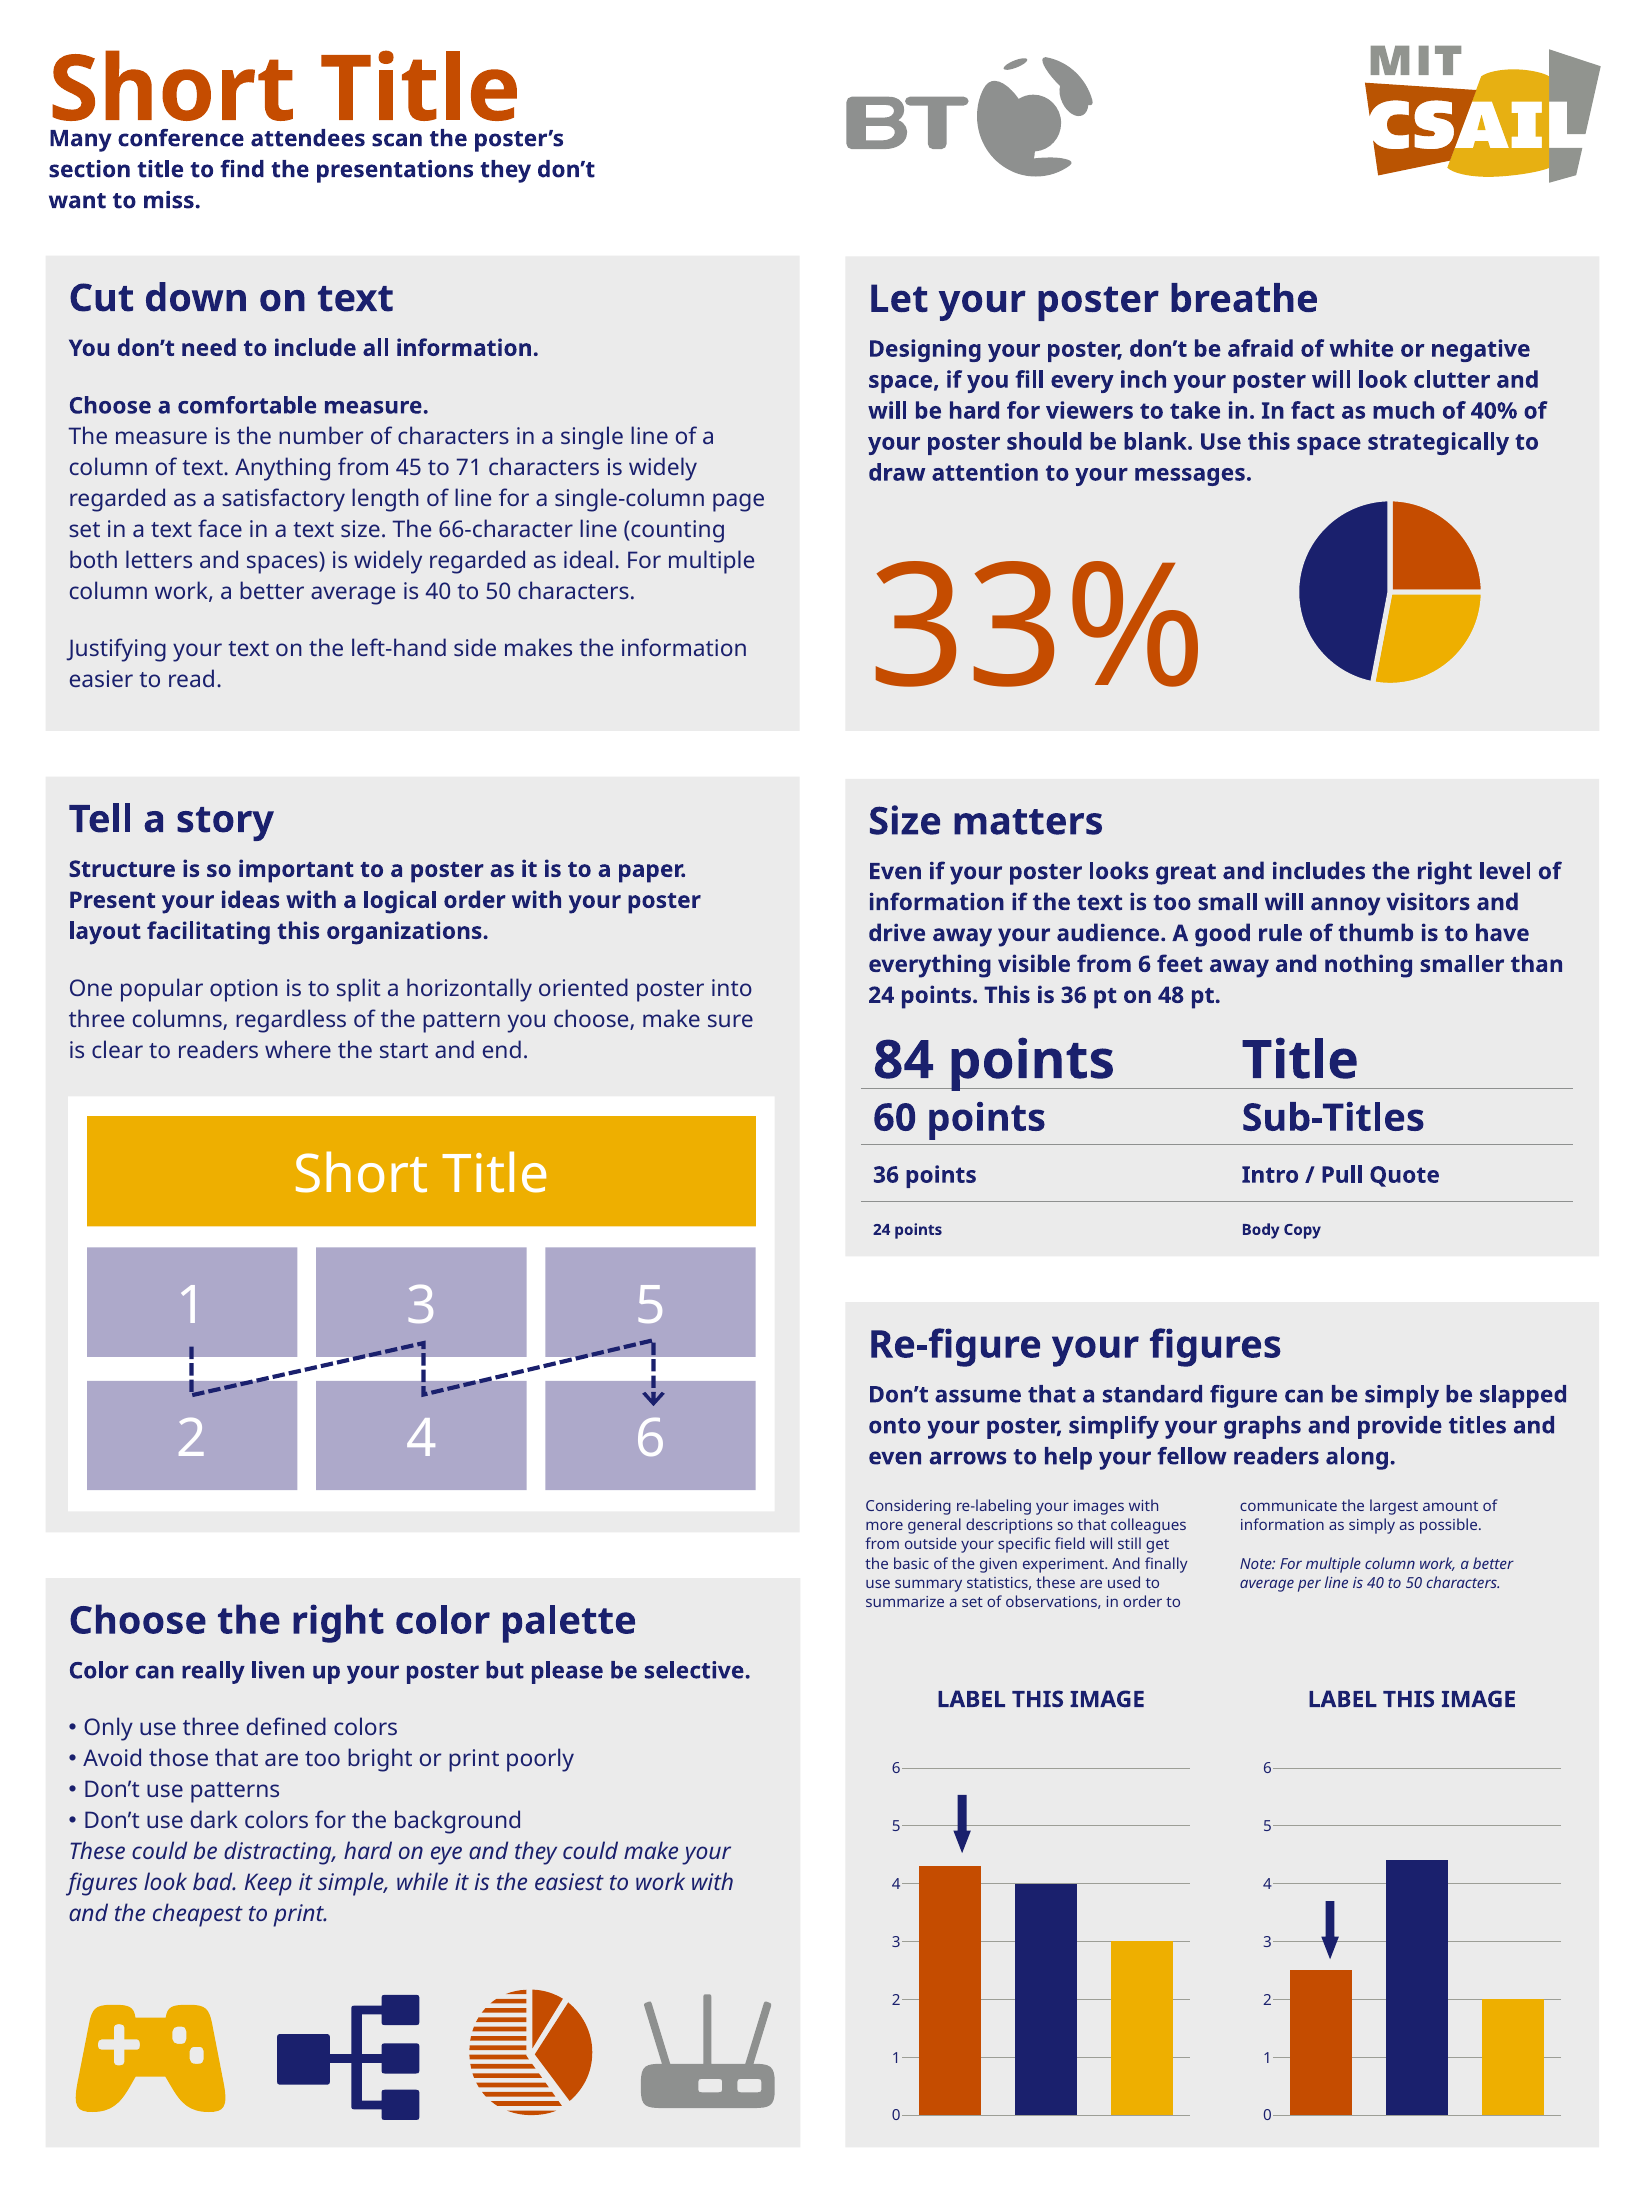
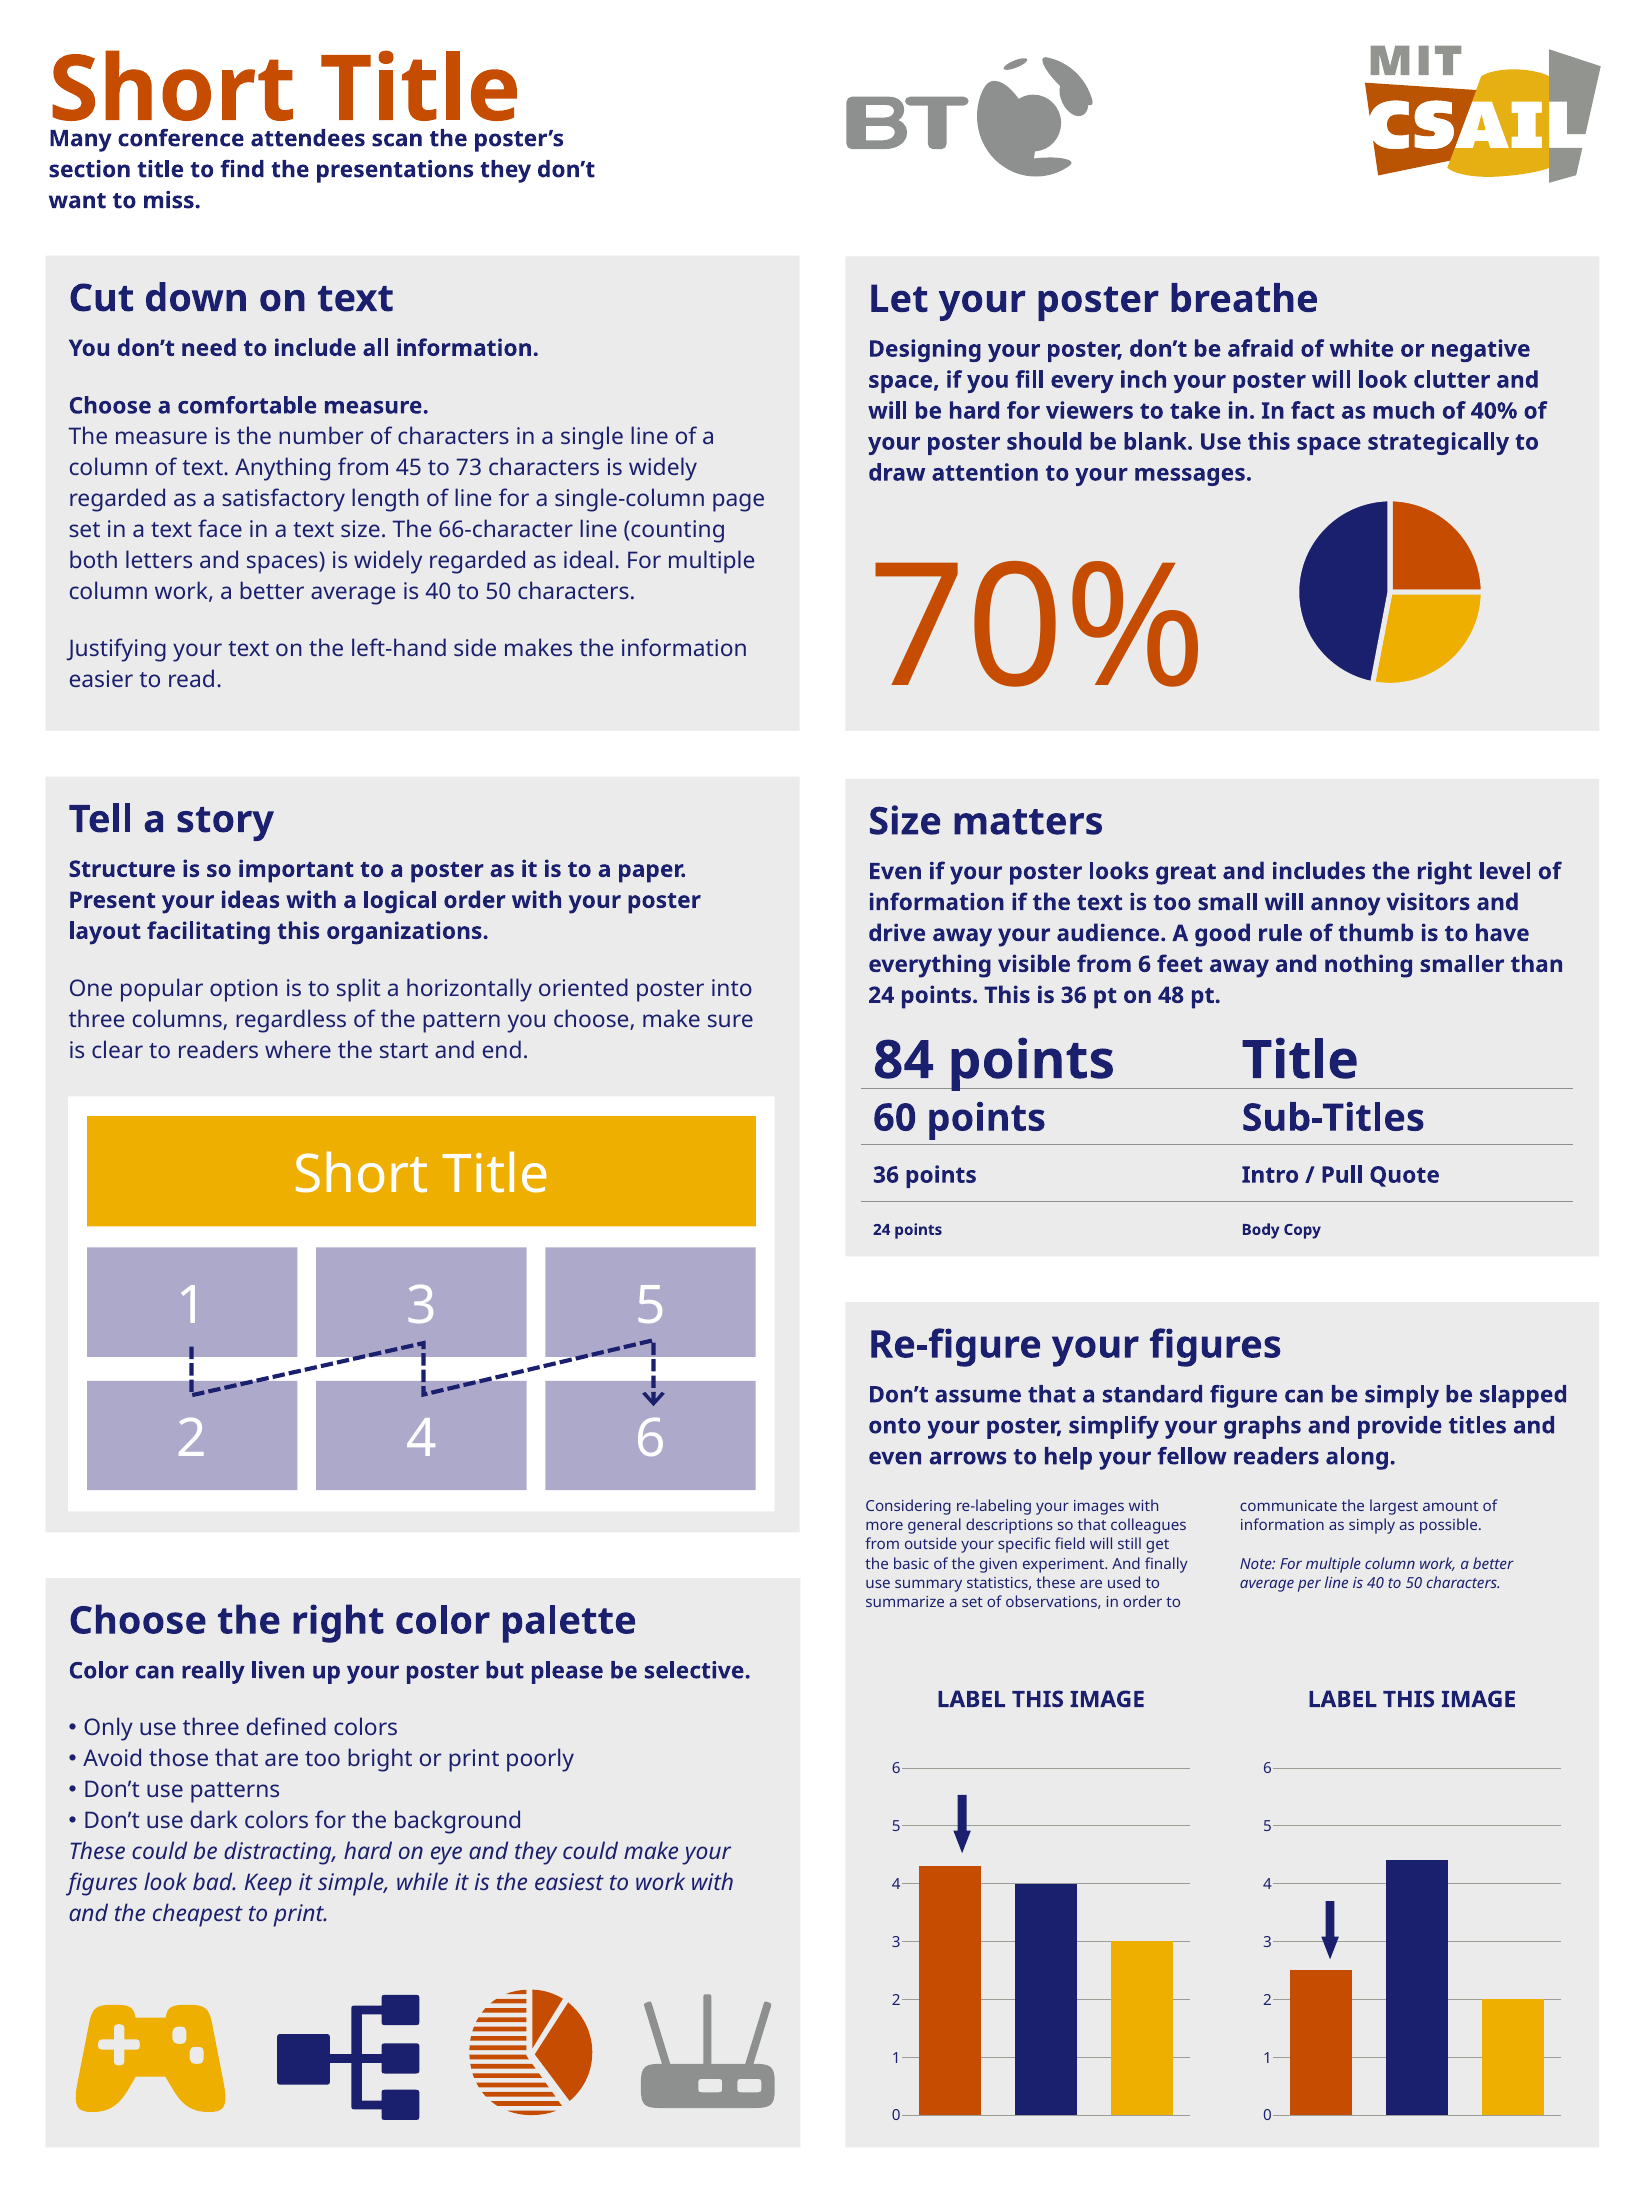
71: 71 -> 73
33%: 33% -> 70%
